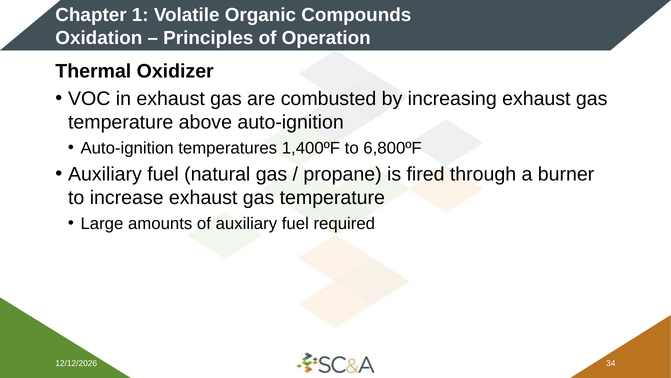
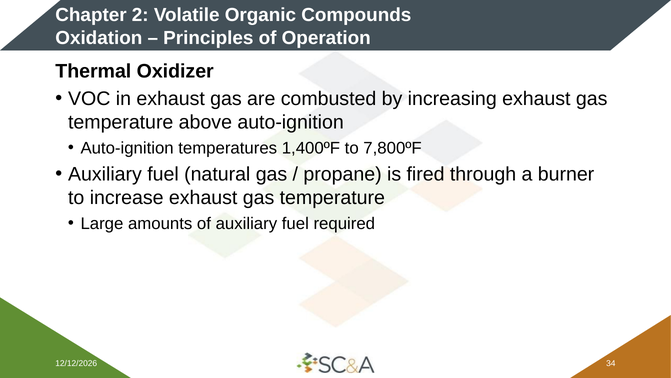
1: 1 -> 2
6,800ºF: 6,800ºF -> 7,800ºF
